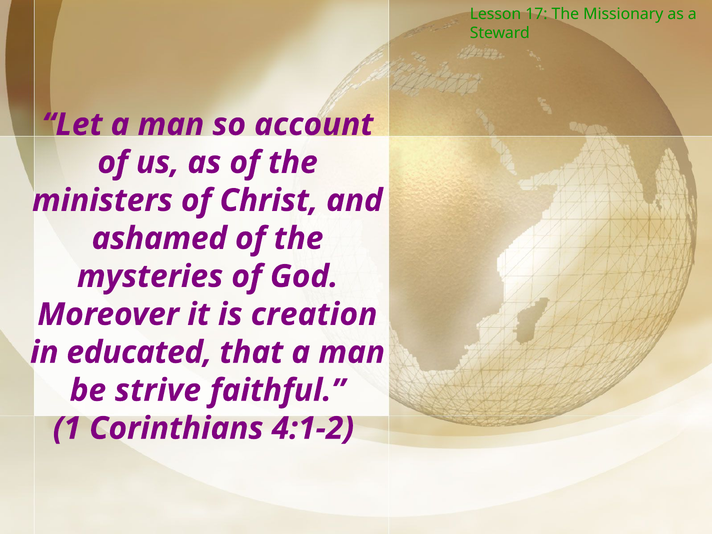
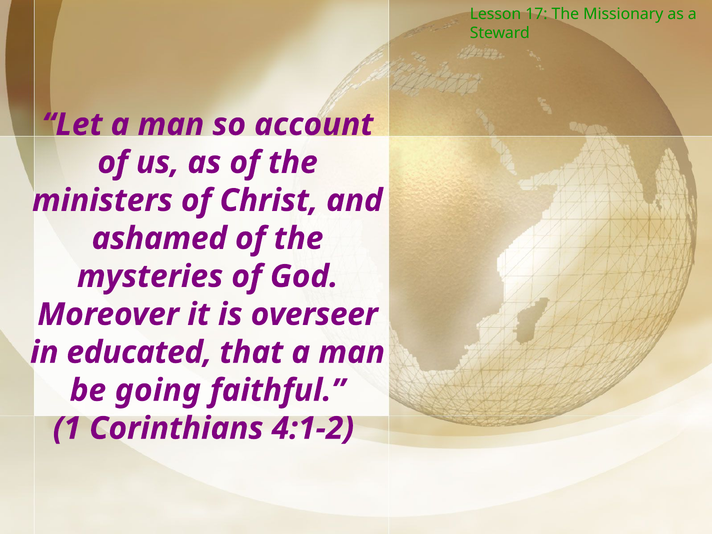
creation: creation -> overseer
strive: strive -> going
